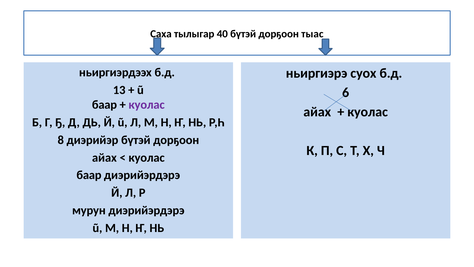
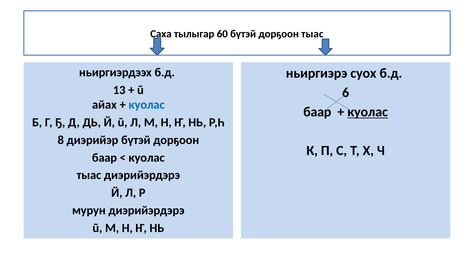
40: 40 -> 60
баар at (104, 105): баар -> айах
куолас at (147, 105) colour: purple -> blue
айах at (317, 112): айах -> баар
куолас at (368, 112) underline: none -> present
айах at (104, 157): айах -> баар
баар at (89, 175): баар -> тыас
